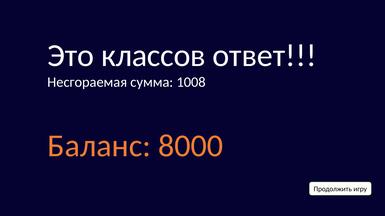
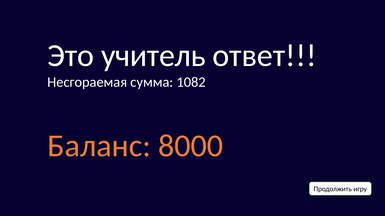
классов: классов -> учитель
1008: 1008 -> 1082
